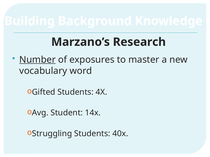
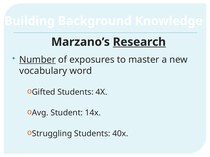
Research underline: none -> present
